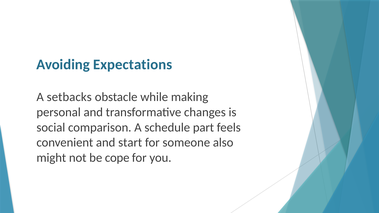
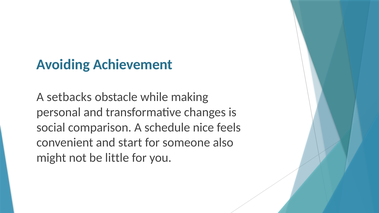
Expectations: Expectations -> Achievement
part: part -> nice
cope: cope -> little
